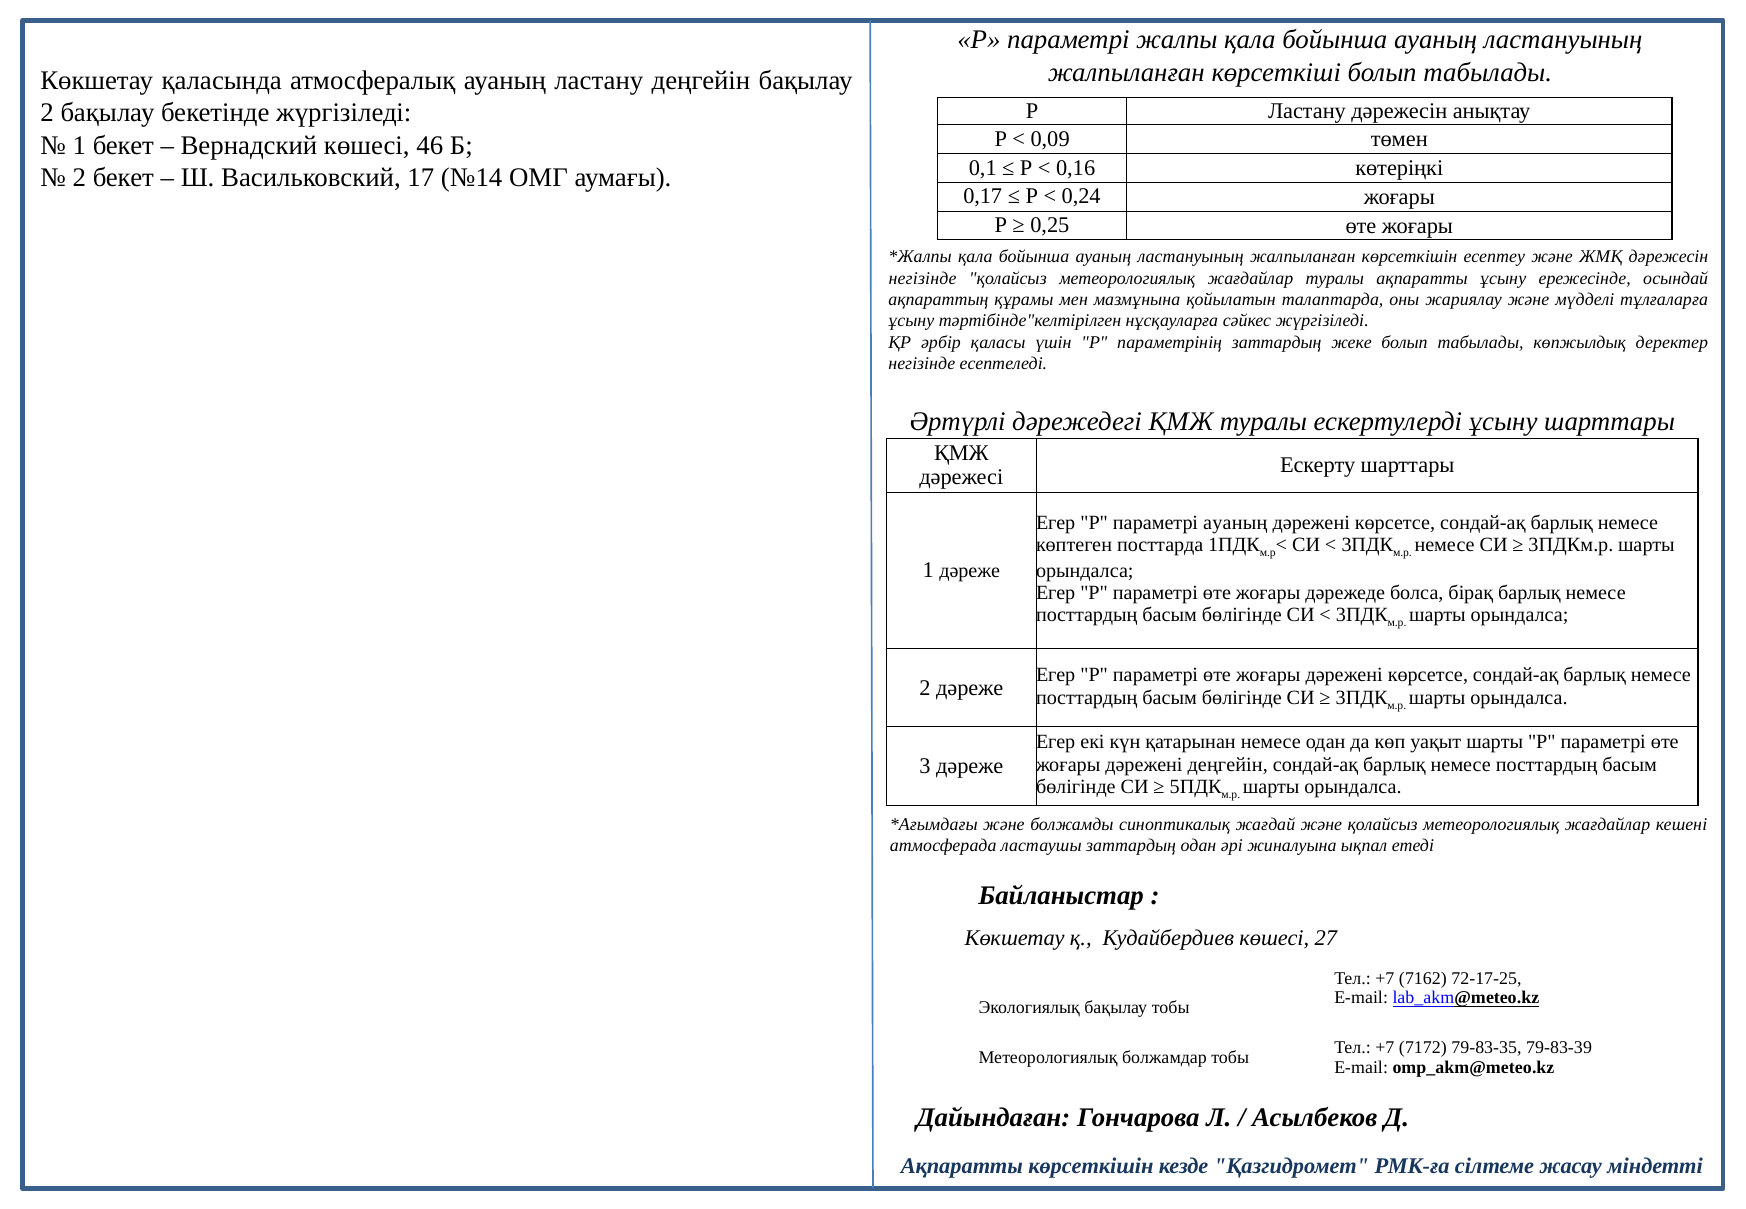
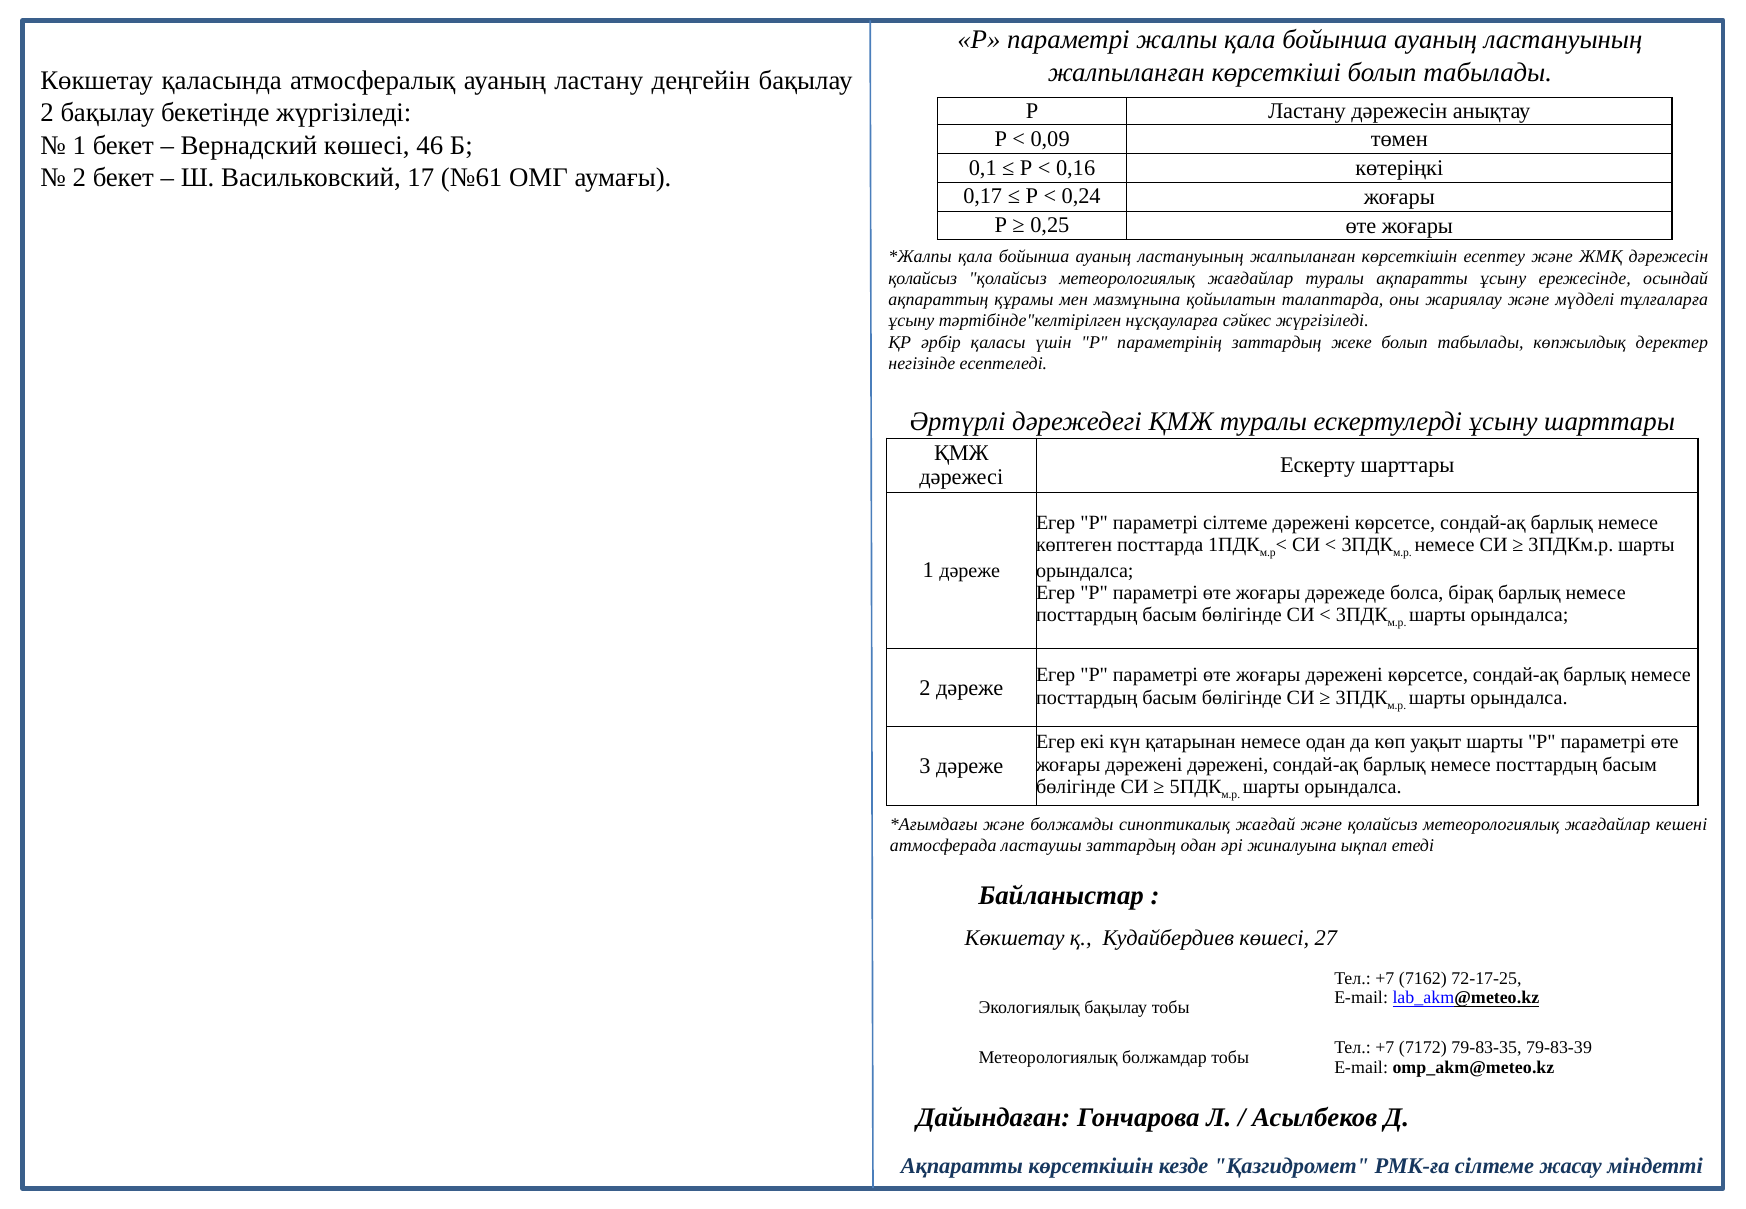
№14: №14 -> №61
негізінде at (923, 278): негізінде -> қолайсыз
параметрі ауаның: ауаның -> сілтеме
дәрежені деңгейін: деңгейін -> дәрежені
